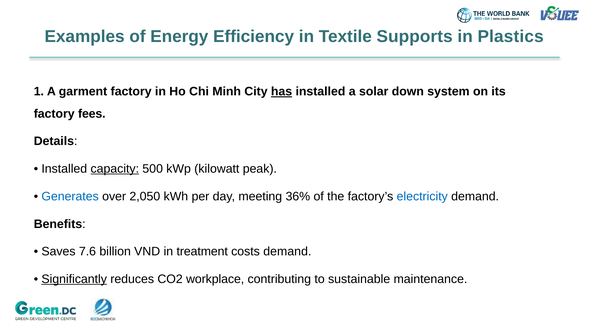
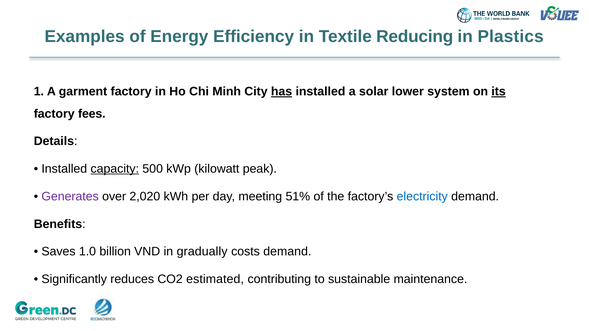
Supports: Supports -> Reducing
down: down -> lower
its underline: none -> present
Generates colour: blue -> purple
2,050: 2,050 -> 2,020
36%: 36% -> 51%
7.6: 7.6 -> 1.0
treatment: treatment -> gradually
Significantly underline: present -> none
workplace: workplace -> estimated
